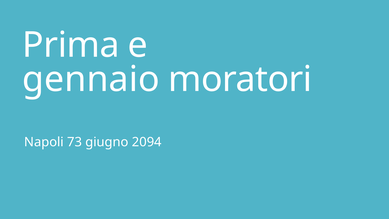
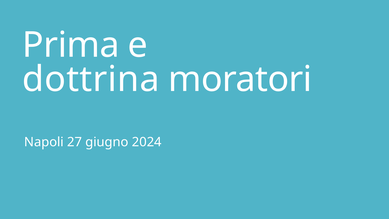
gennaio: gennaio -> dottrina
73: 73 -> 27
2094: 2094 -> 2024
